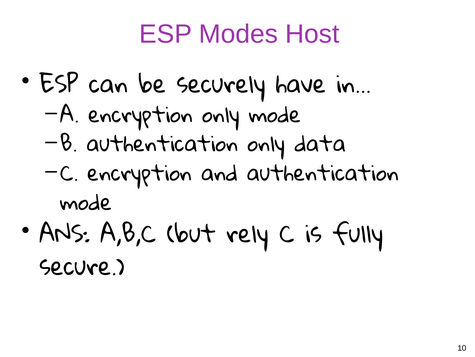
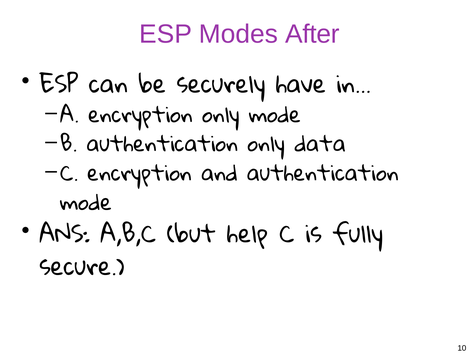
Host: Host -> After
rely: rely -> help
